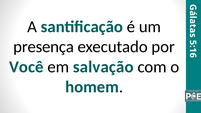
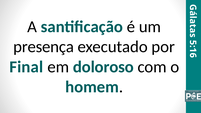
Você: Você -> Final
salvação: salvação -> doloroso
